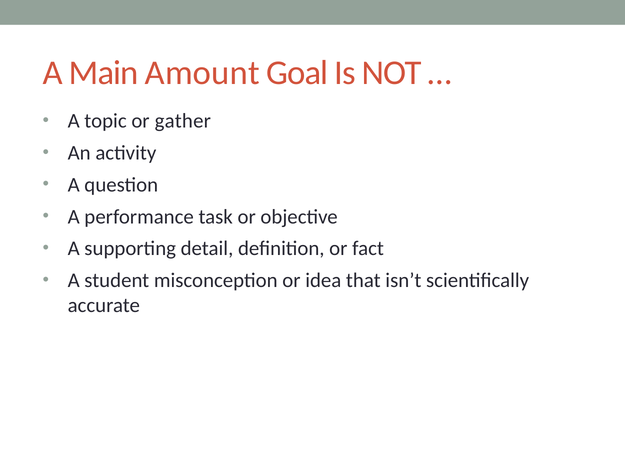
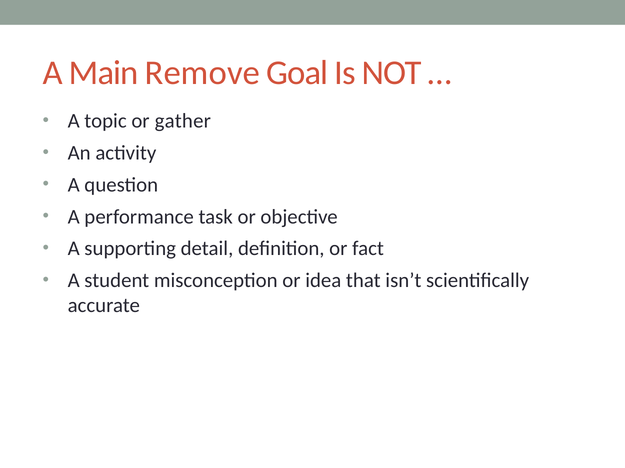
Amount: Amount -> Remove
